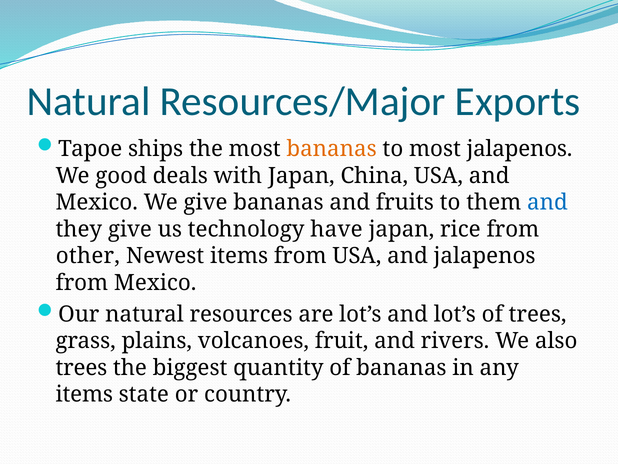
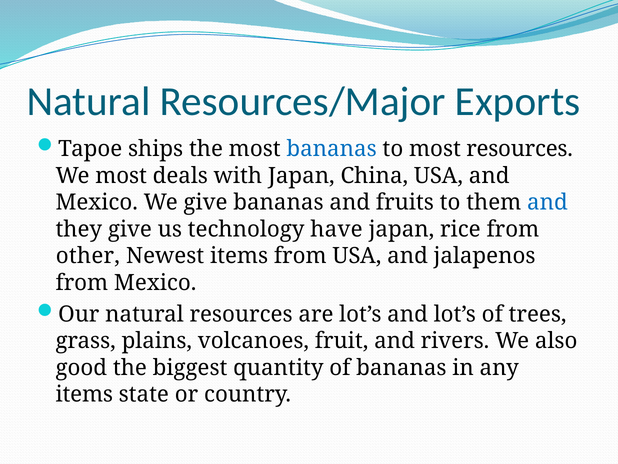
bananas at (332, 149) colour: orange -> blue
most jalapenos: jalapenos -> resources
We good: good -> most
trees at (81, 367): trees -> good
